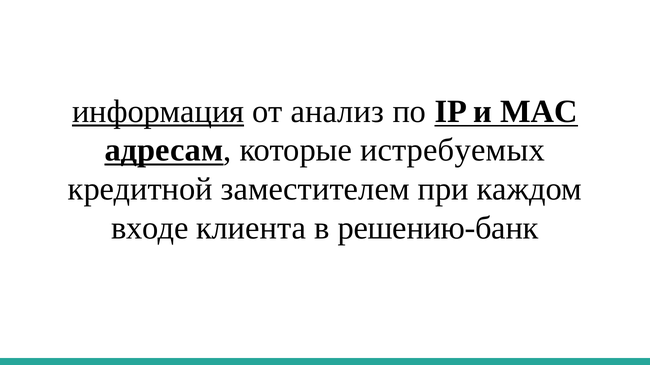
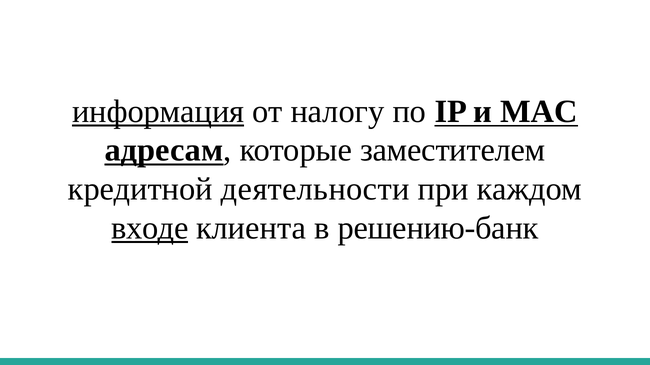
анализ: анализ -> налогу
истребуемых: истребуемых -> заместителем
заместителем: заместителем -> деятельности
входе underline: none -> present
